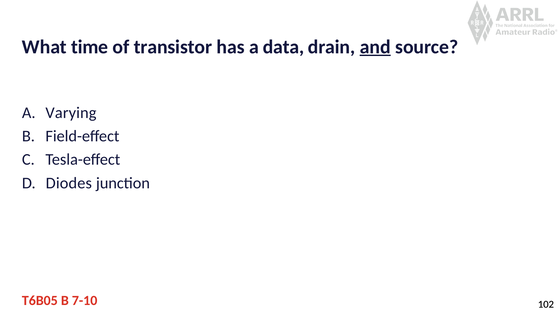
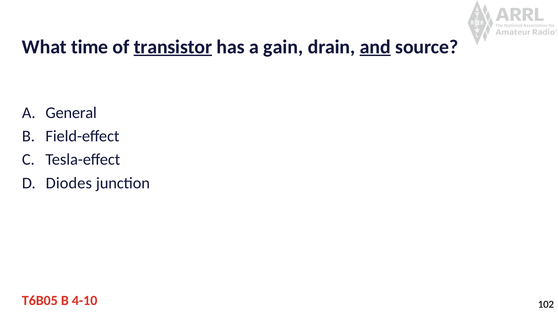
transistor underline: none -> present
data: data -> gain
Varying: Varying -> General
7-10: 7-10 -> 4-10
